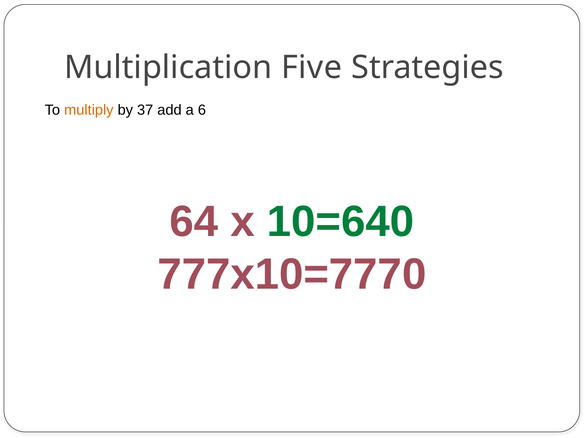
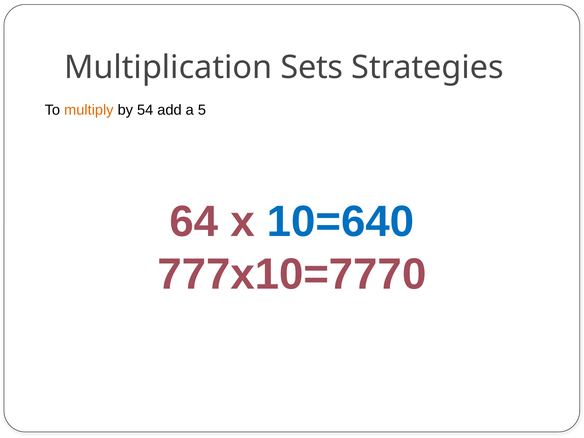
Five: Five -> Sets
37: 37 -> 54
6: 6 -> 5
10=640 colour: green -> blue
